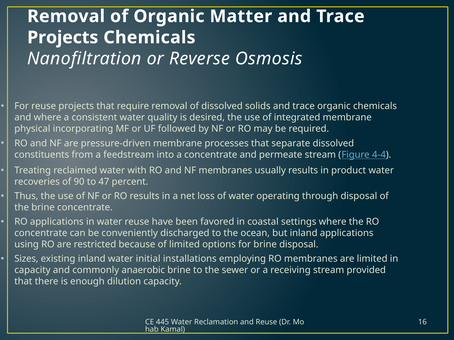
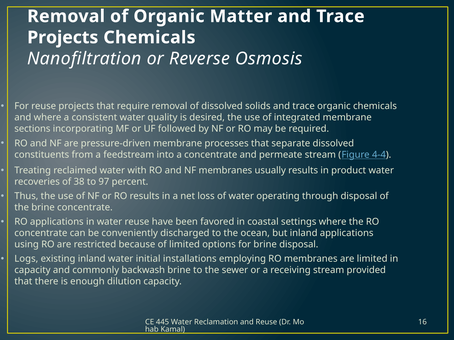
physical: physical -> sections
90: 90 -> 38
47: 47 -> 97
Sizes: Sizes -> Logs
anaerobic: anaerobic -> backwash
